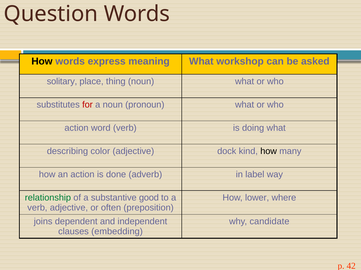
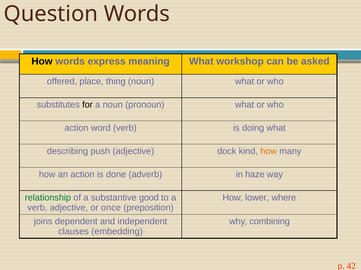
solitary: solitary -> offered
for colour: red -> black
color: color -> push
how at (269, 152) colour: black -> orange
label: label -> haze
often: often -> once
candidate: candidate -> combining
